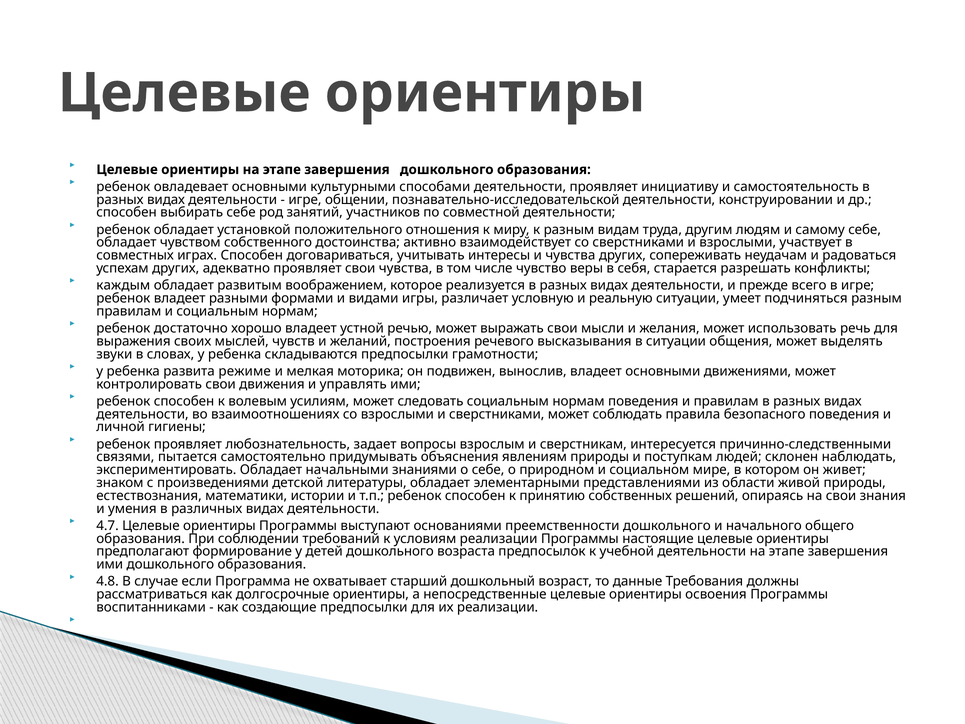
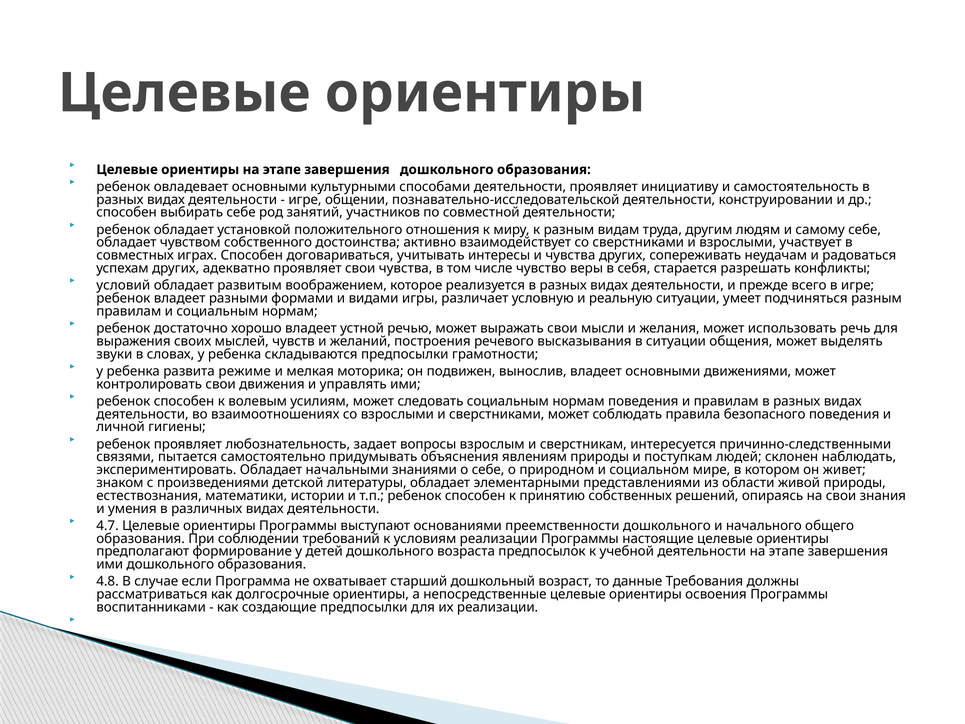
каждым: каждым -> условий
